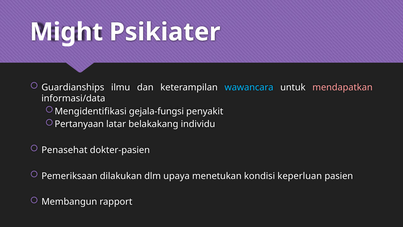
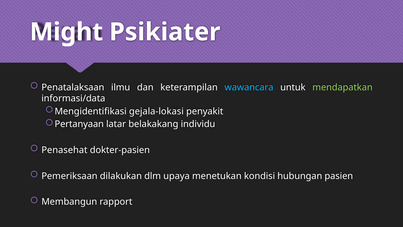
Guardianships: Guardianships -> Penatalaksaan
mendapatkan colour: pink -> light green
gejala-fungsi: gejala-fungsi -> gejala-lokasi
keperluan: keperluan -> hubungan
